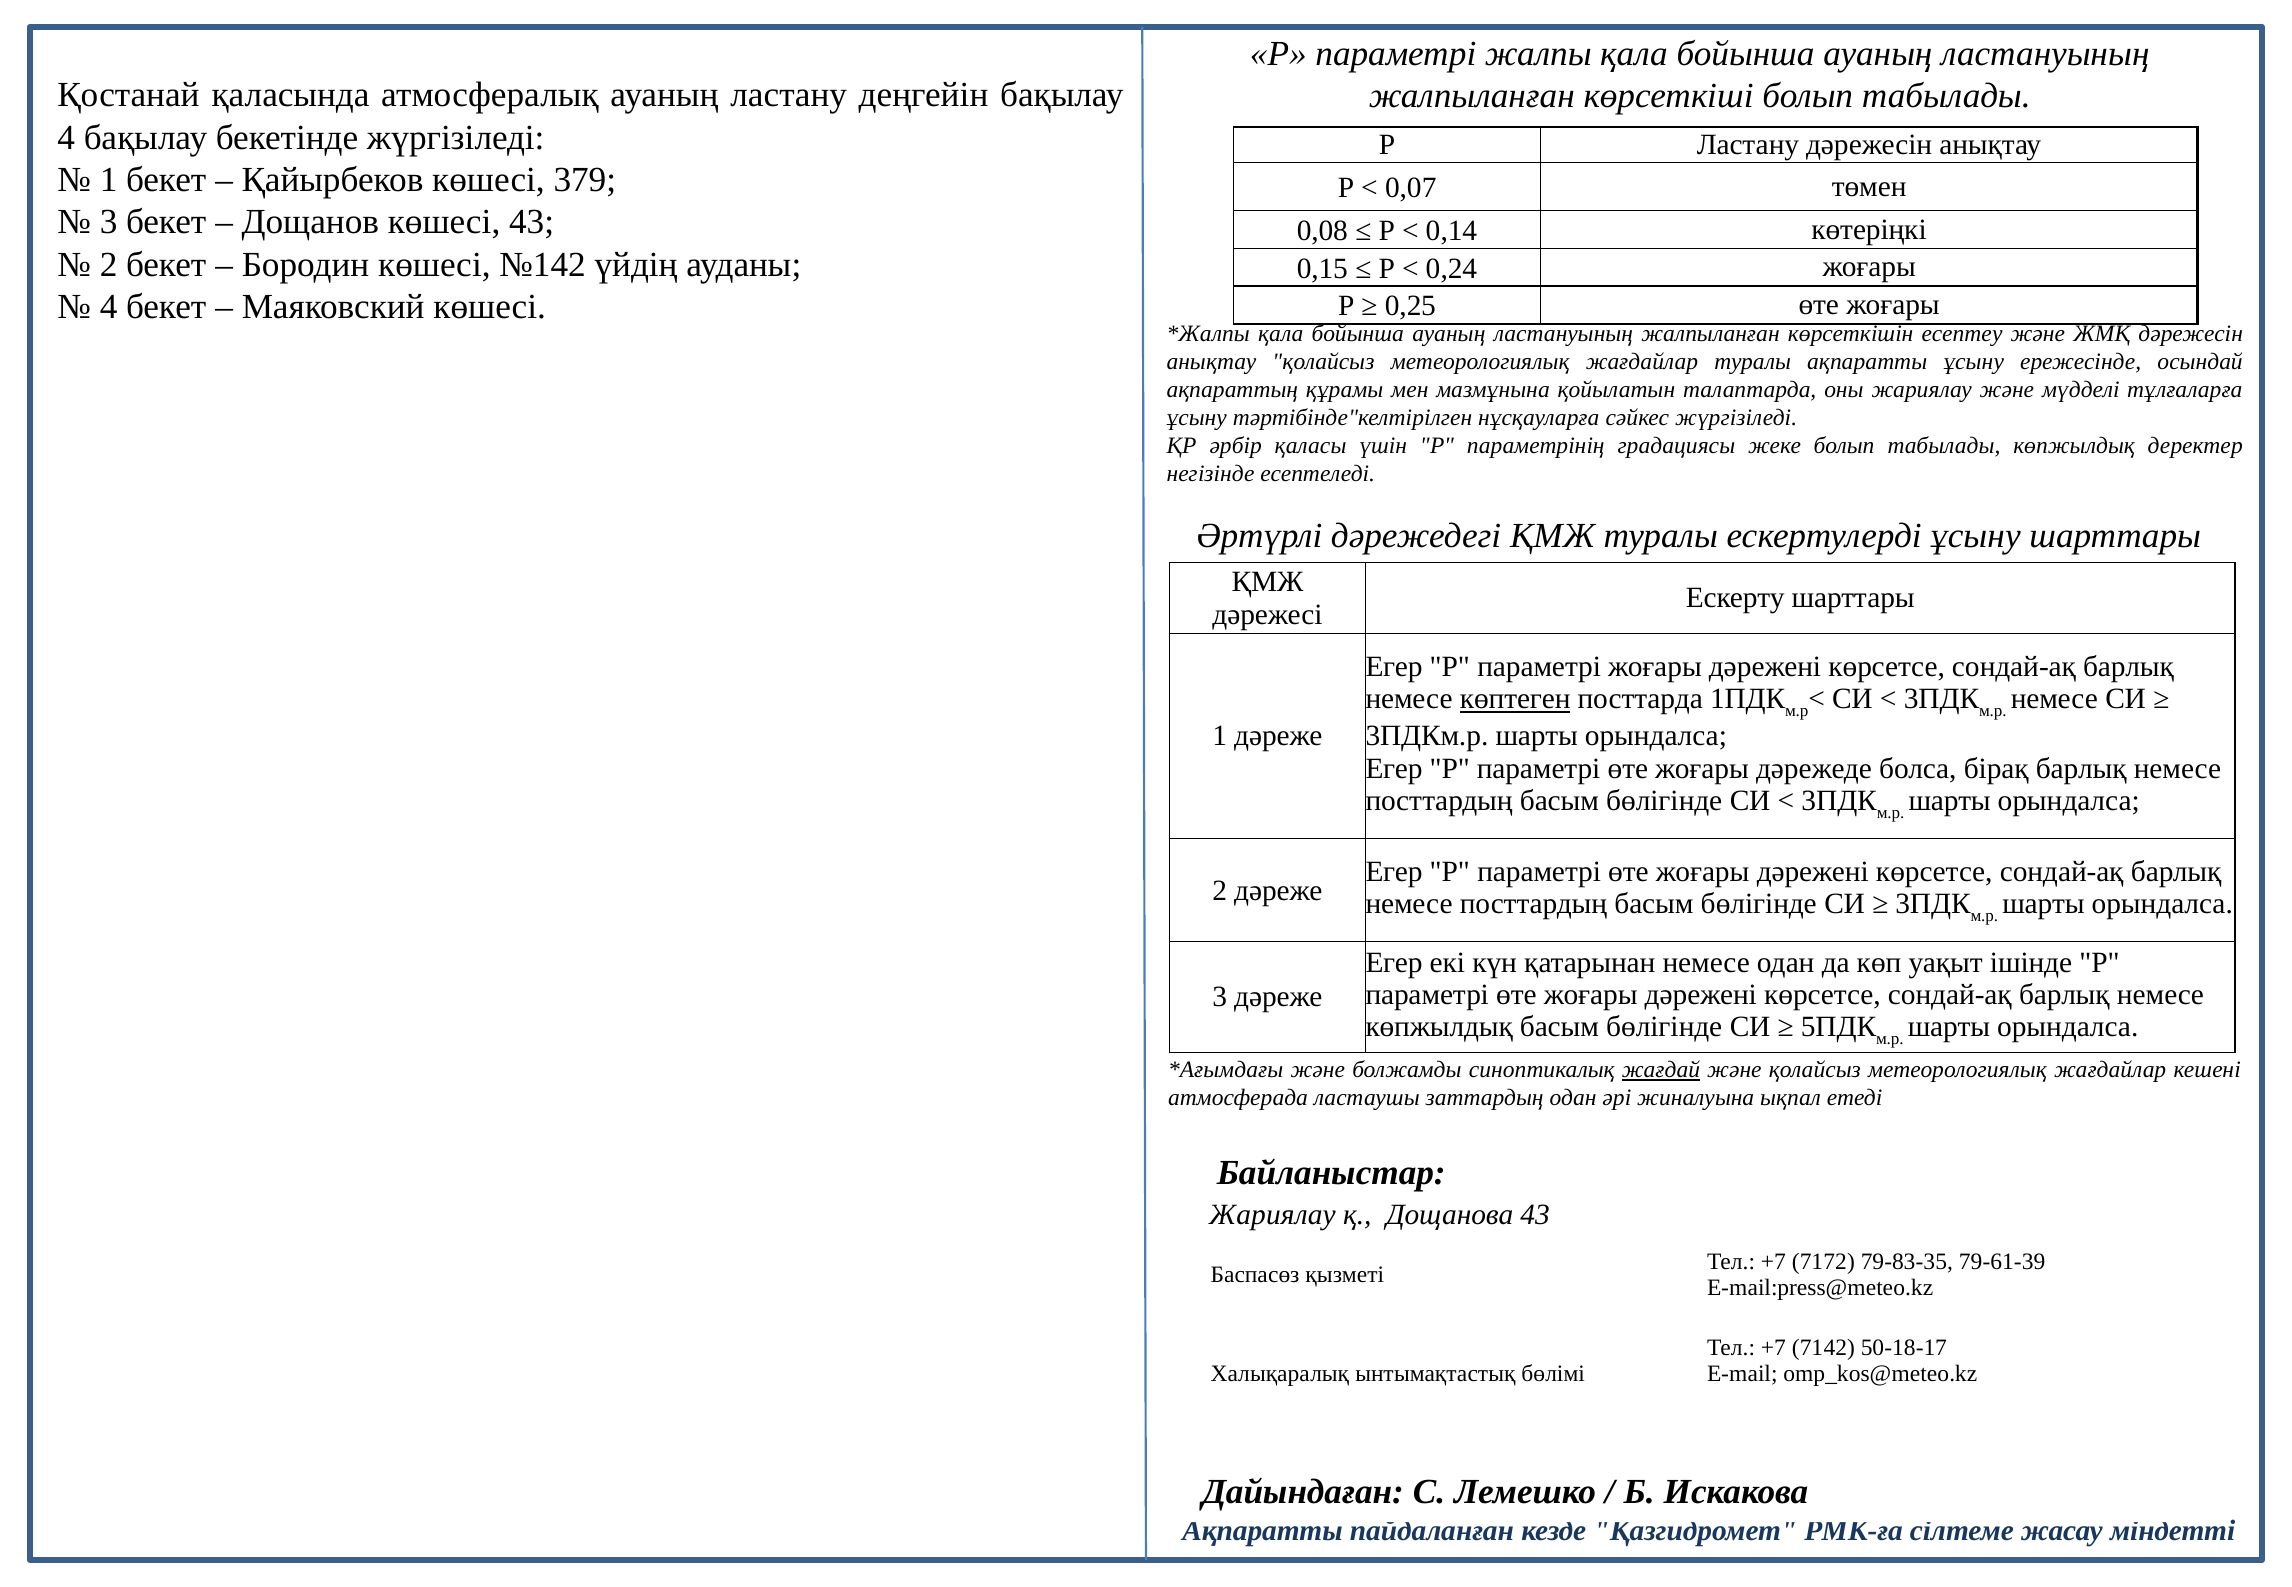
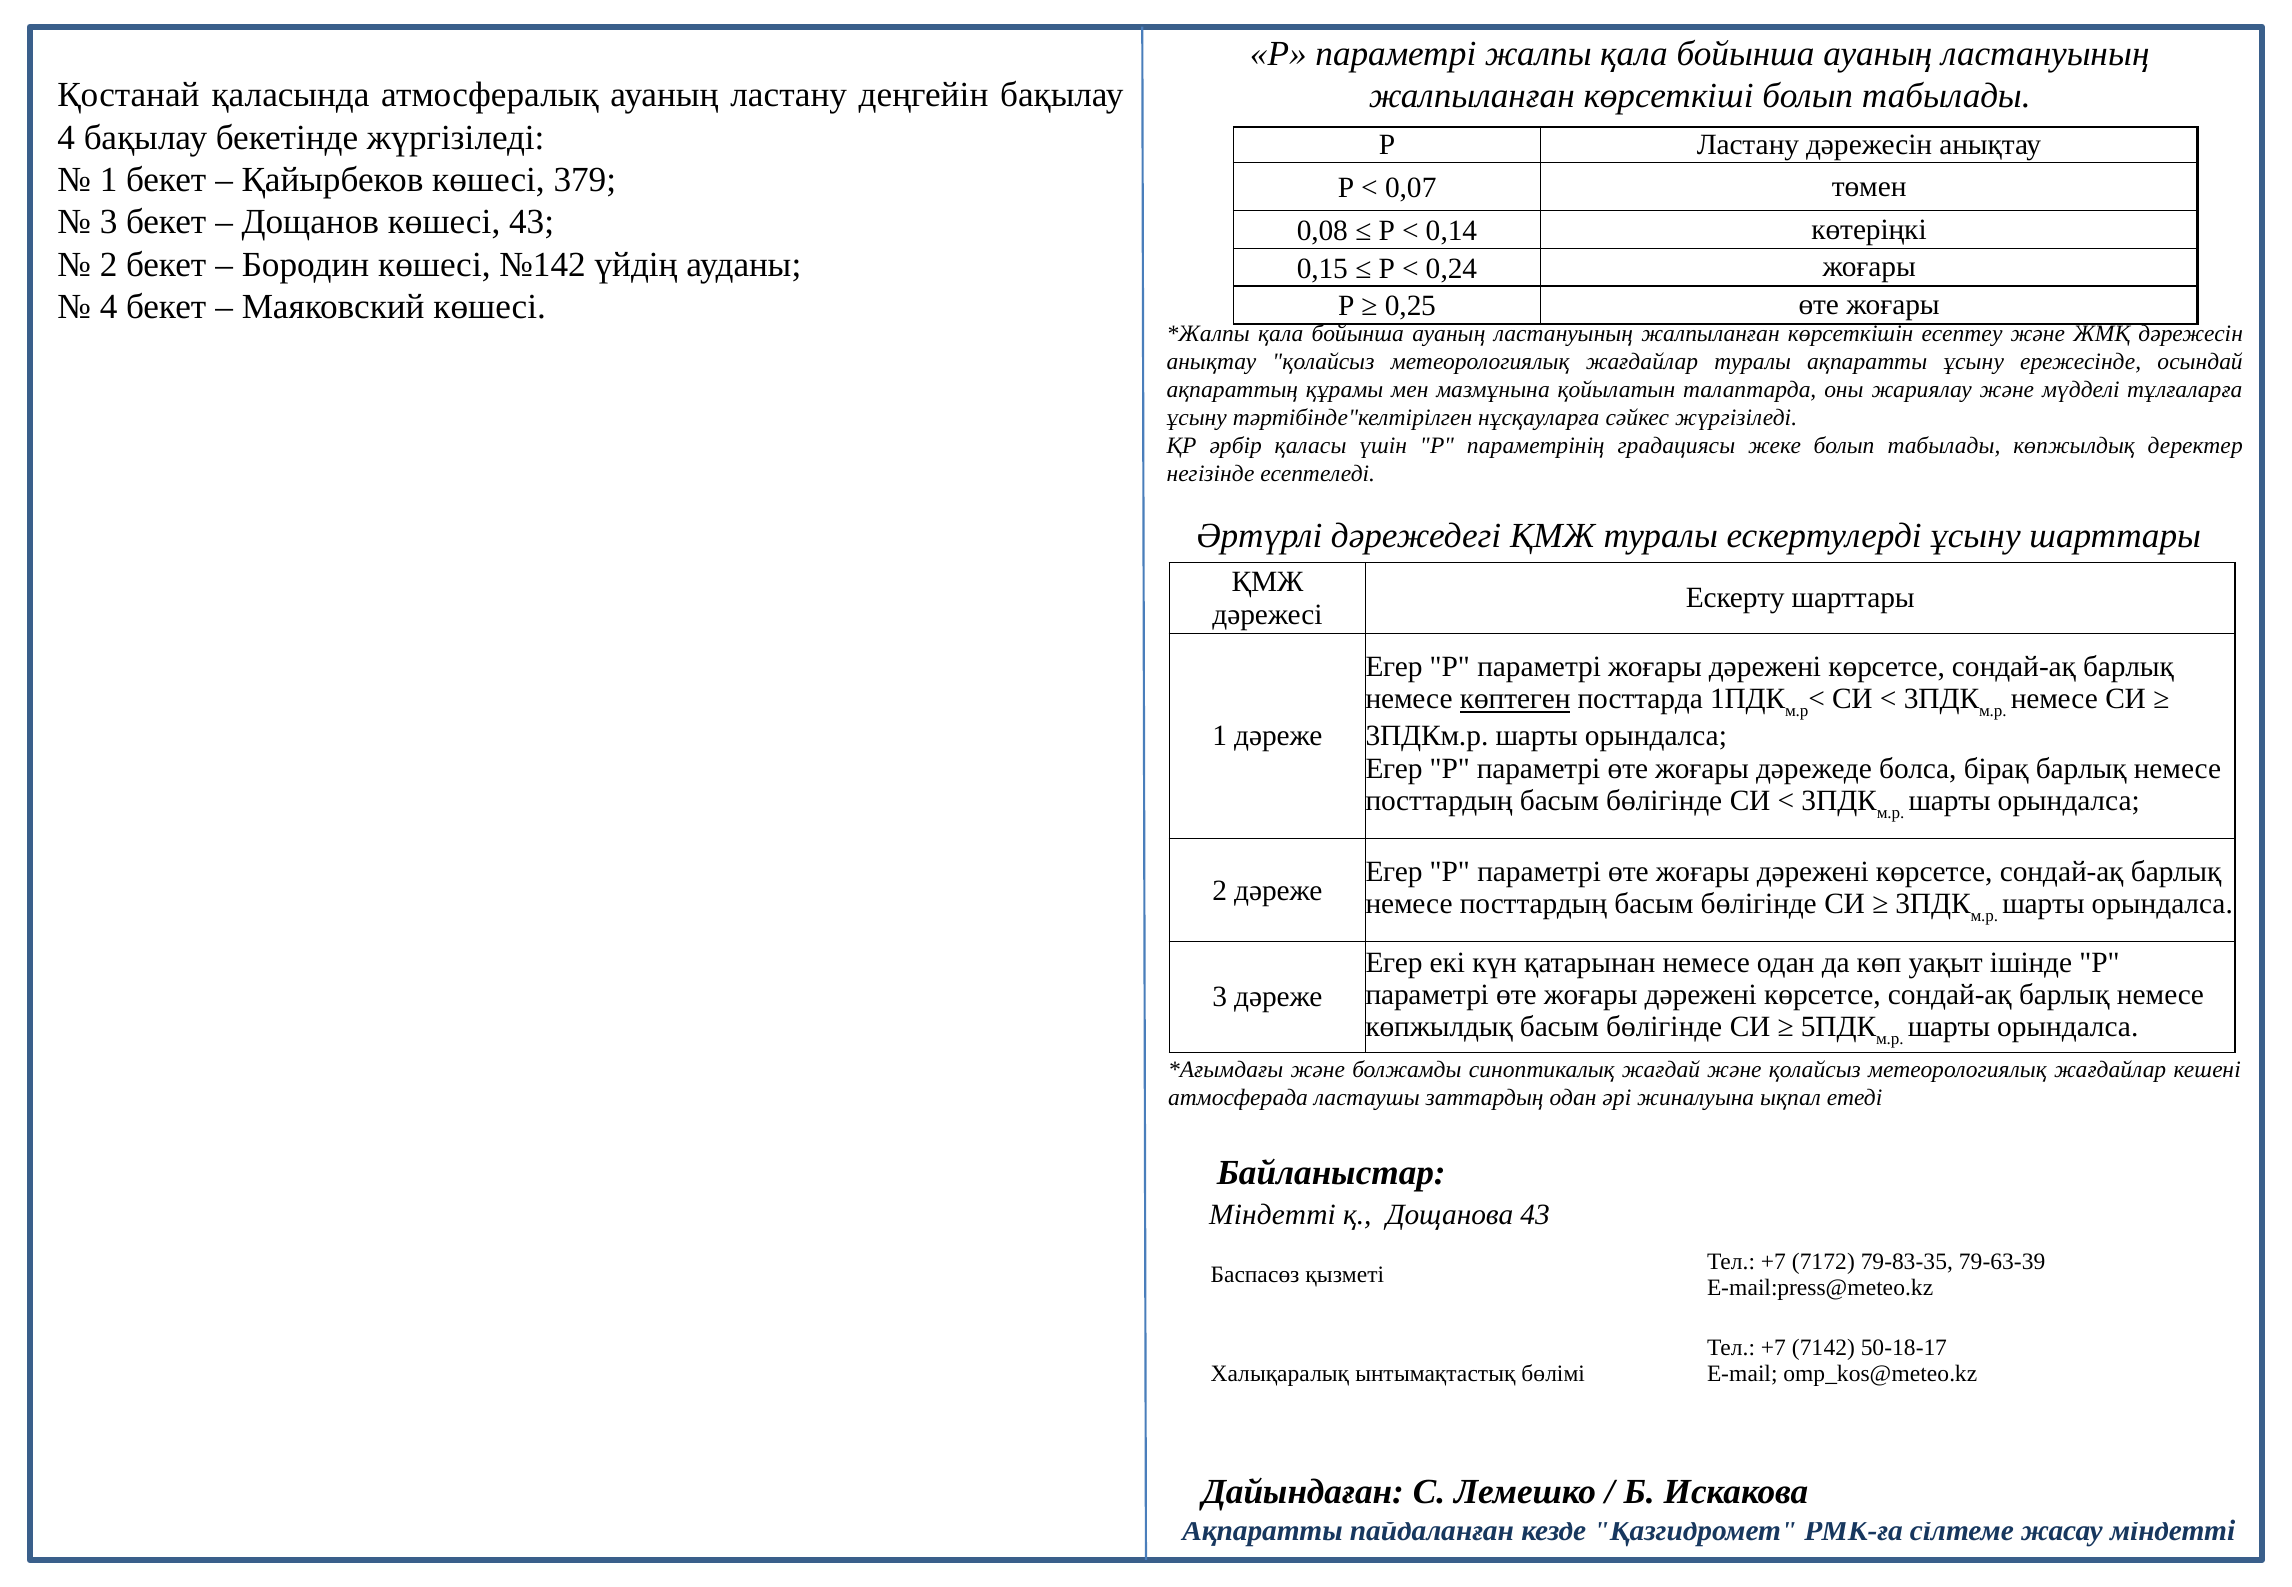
жағдай underline: present -> none
Жариялау at (1272, 1215): Жариялау -> Міндетті
79-61-39: 79-61-39 -> 79-63-39
